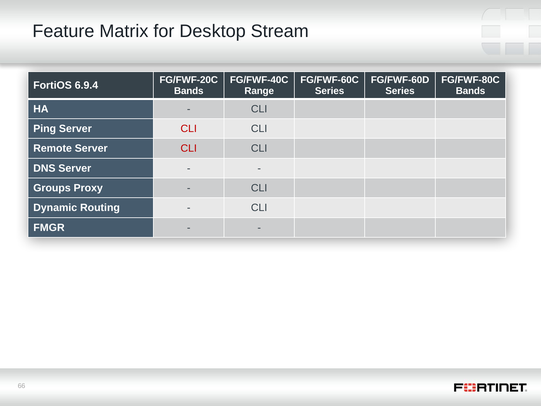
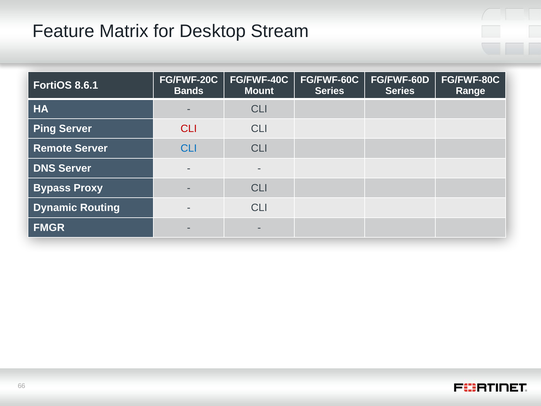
6.9.4: 6.9.4 -> 8.6.1
Range: Range -> Mount
Bands at (471, 91): Bands -> Range
CLI at (189, 148) colour: red -> blue
Groups: Groups -> Bypass
